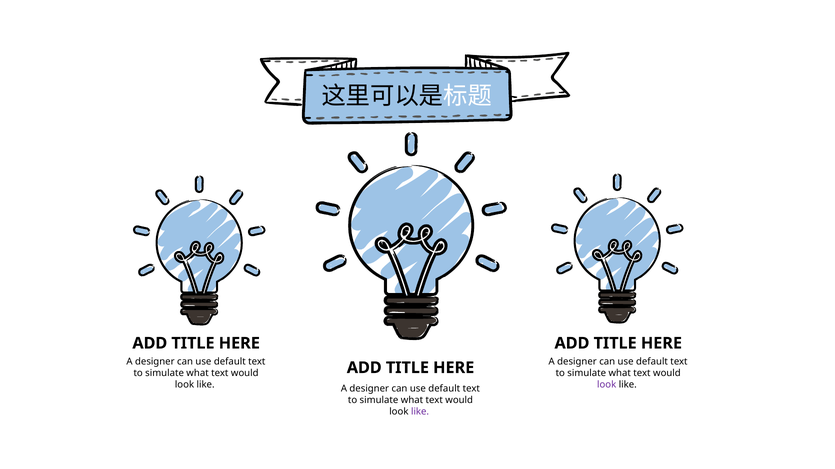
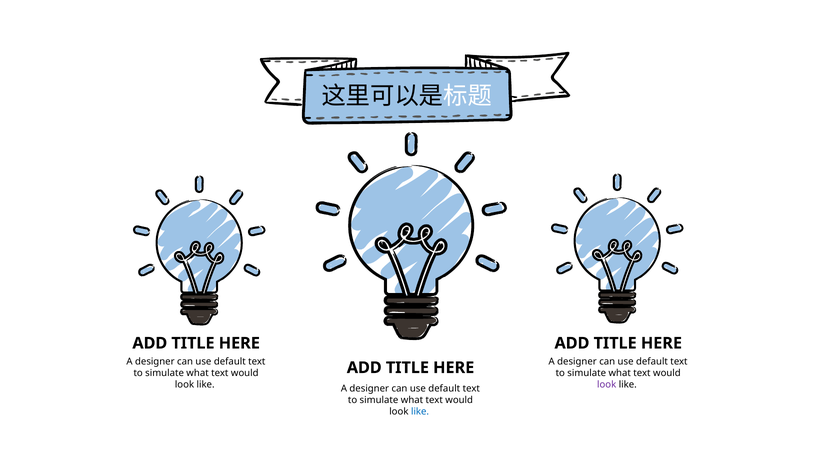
like at (420, 412) colour: purple -> blue
